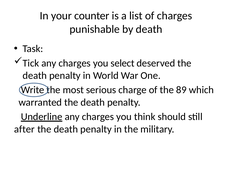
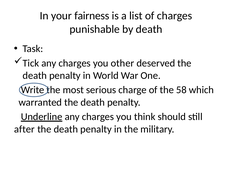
counter: counter -> fairness
select: select -> other
89: 89 -> 58
